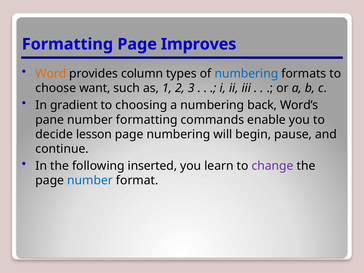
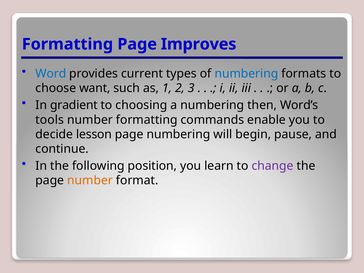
Word colour: orange -> blue
column: column -> current
back: back -> then
pane: pane -> tools
inserted: inserted -> position
number at (90, 180) colour: blue -> orange
